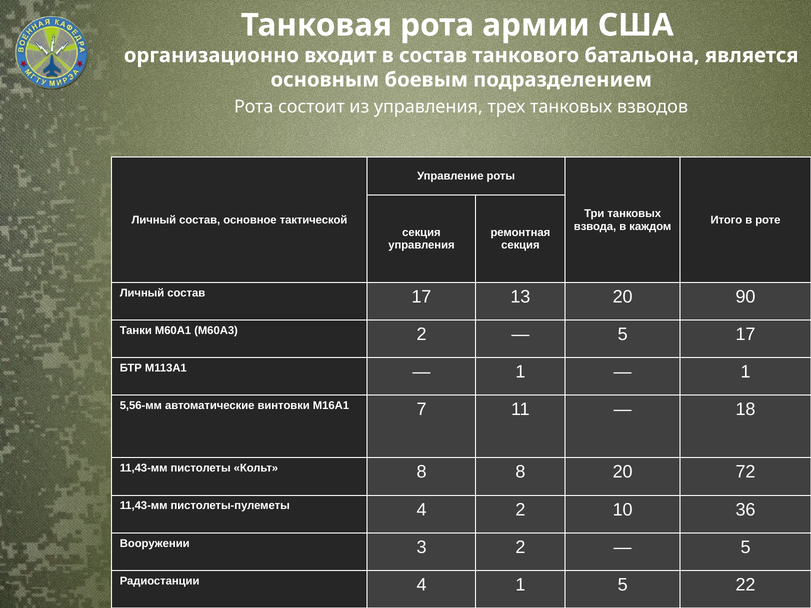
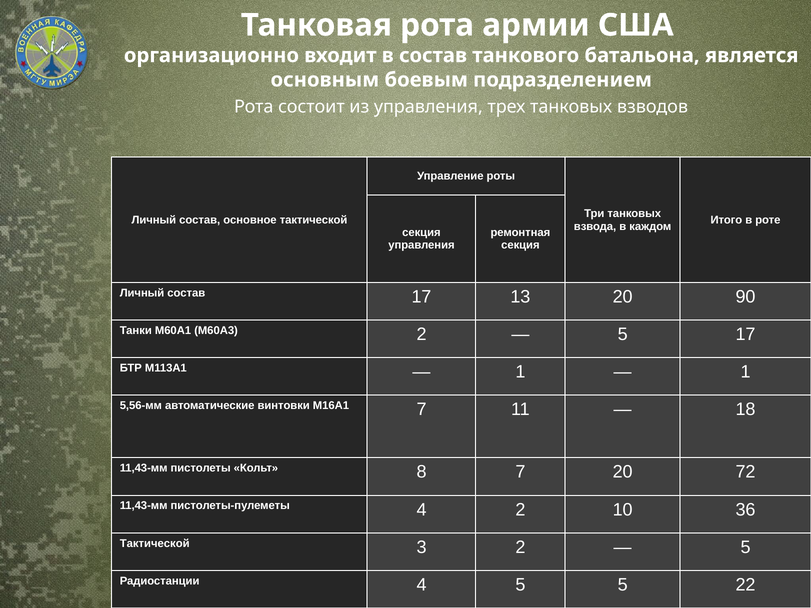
8 8: 8 -> 7
Вооружении at (155, 544): Вооружении -> Тактической
4 1: 1 -> 5
